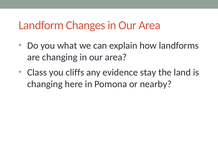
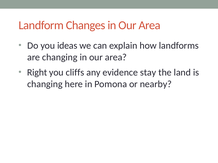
what: what -> ideas
Class: Class -> Right
